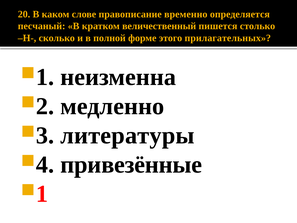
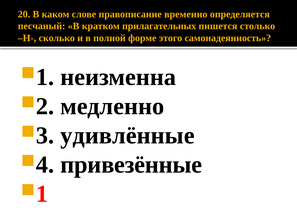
величественный: величественный -> прилагательных
прилагательных: прилагательных -> самонадеянность
литературы: литературы -> удивлённые
